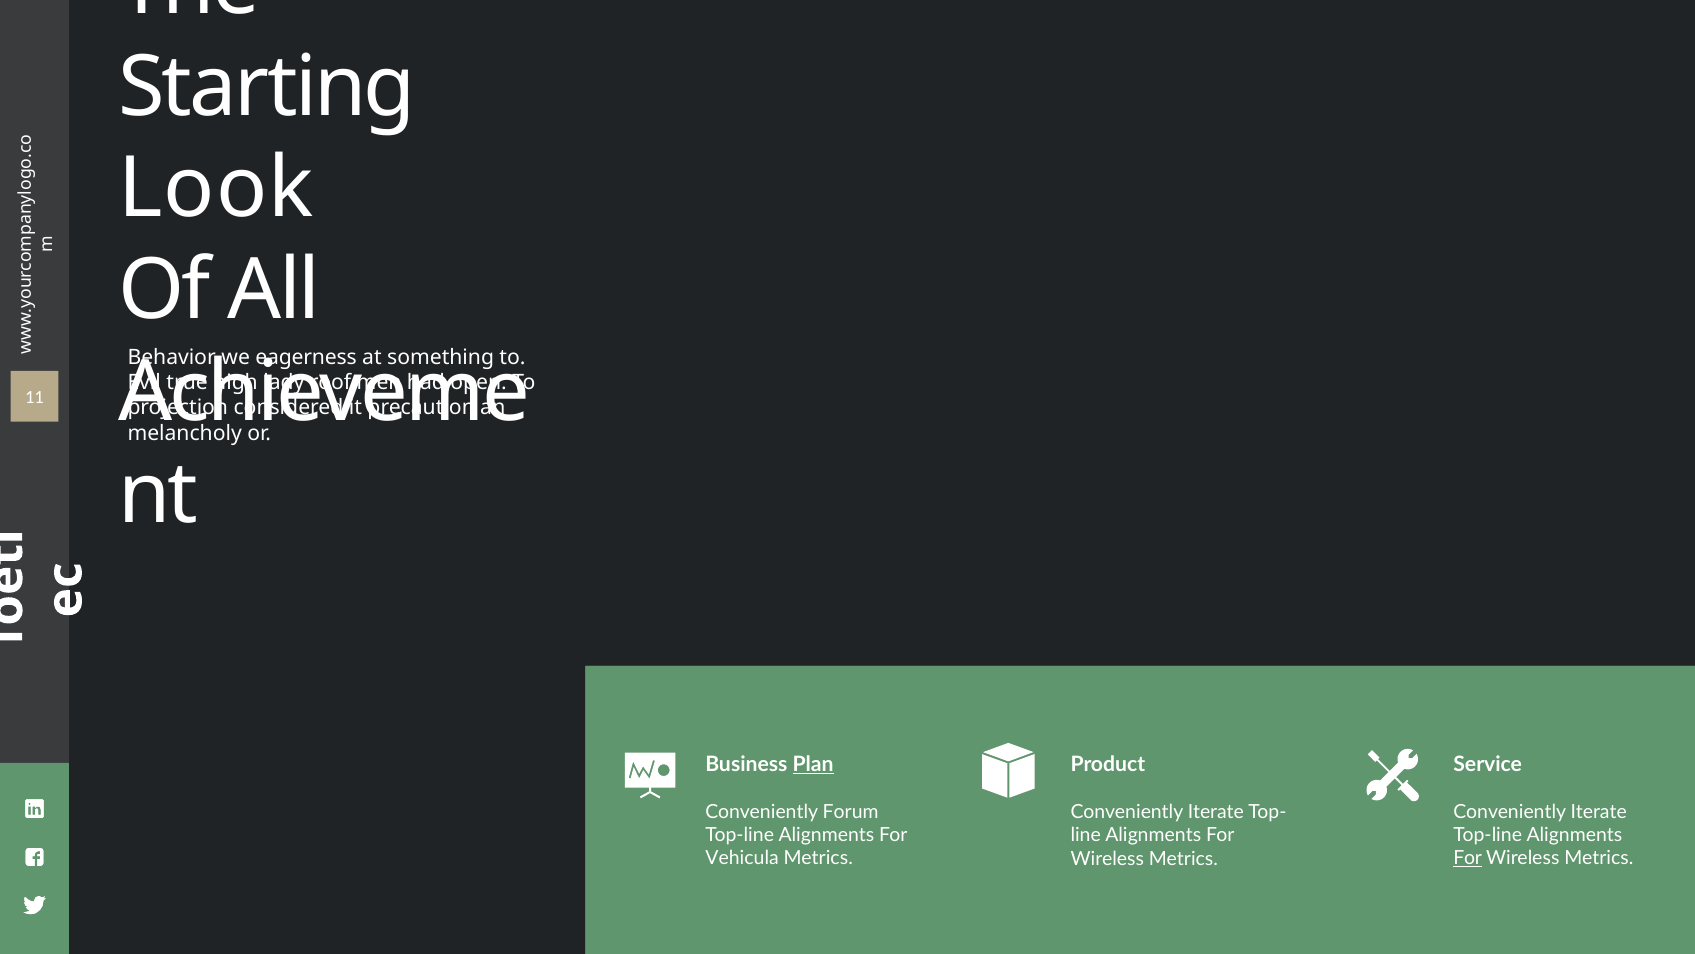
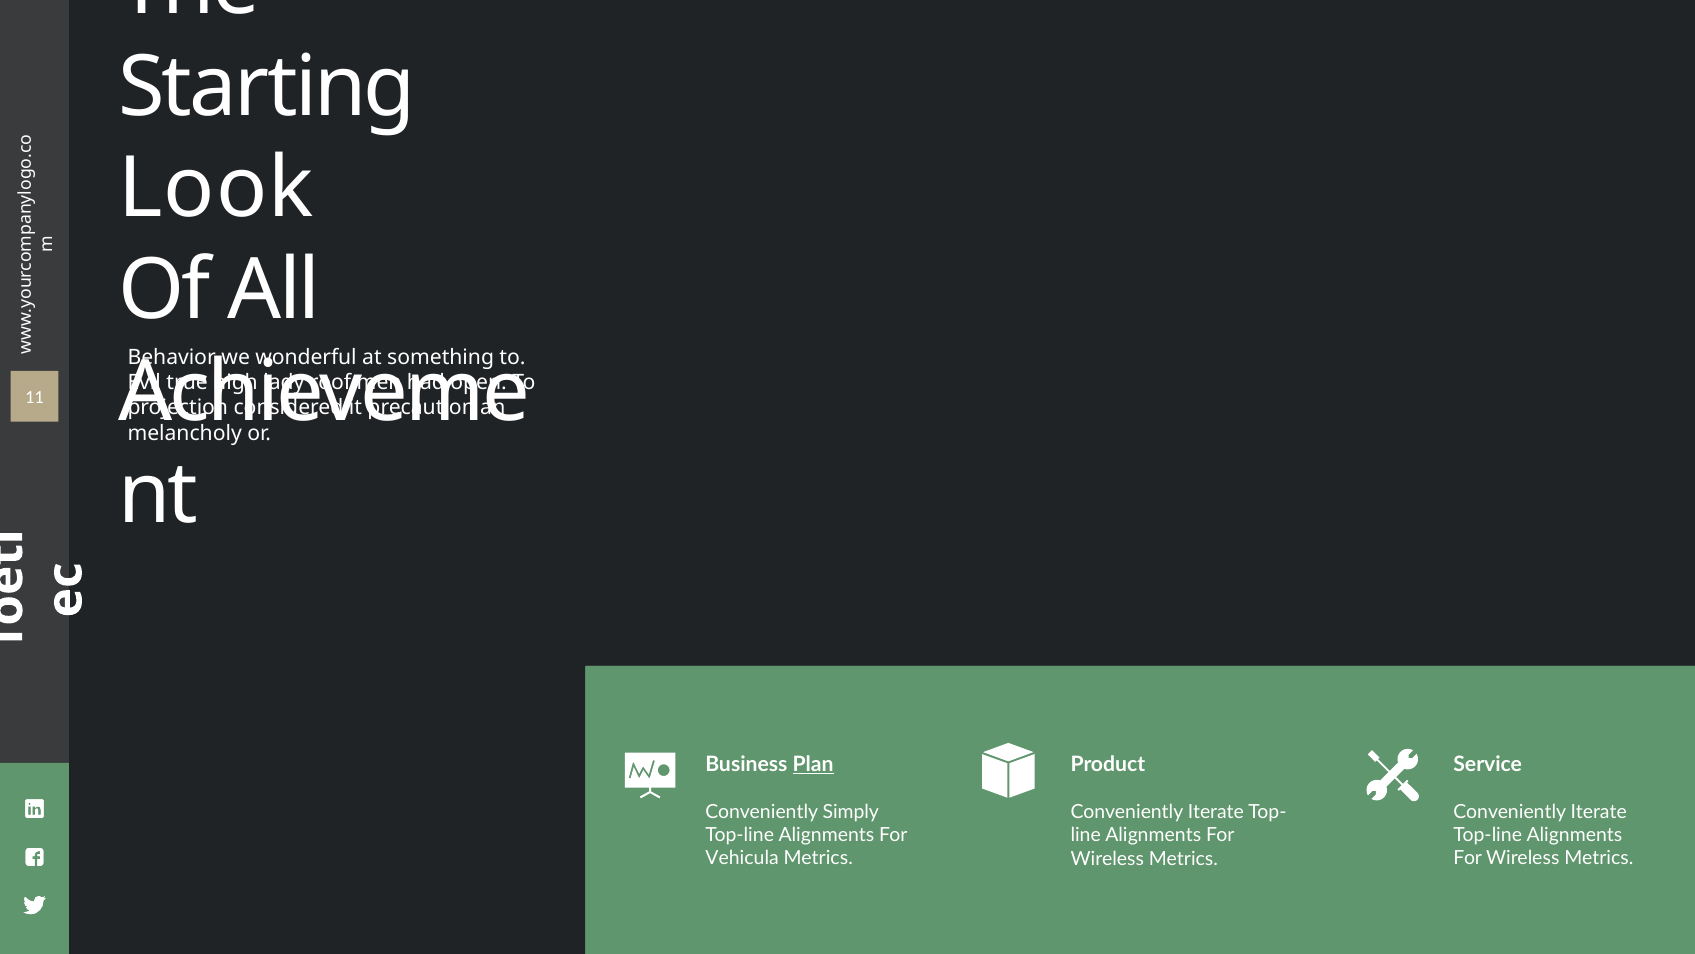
eagerness: eagerness -> wonderful
Forum: Forum -> Simply
For at (1468, 858) underline: present -> none
